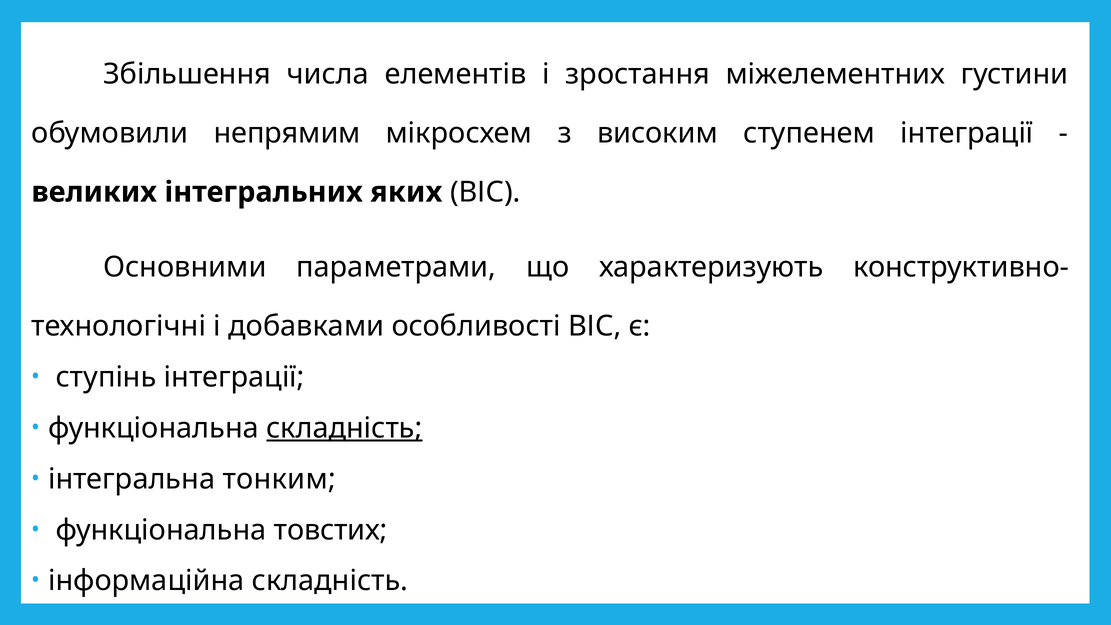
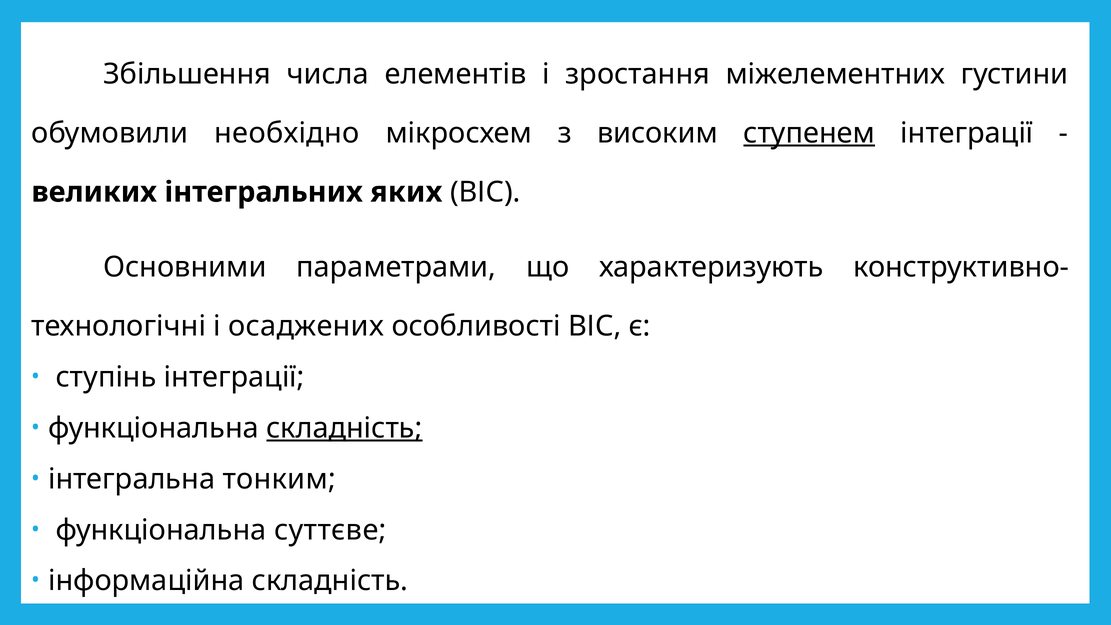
непрямим: непрямим -> необхідно
ступенем underline: none -> present
добавками: добавками -> осаджених
товстих: товстих -> суттєве
